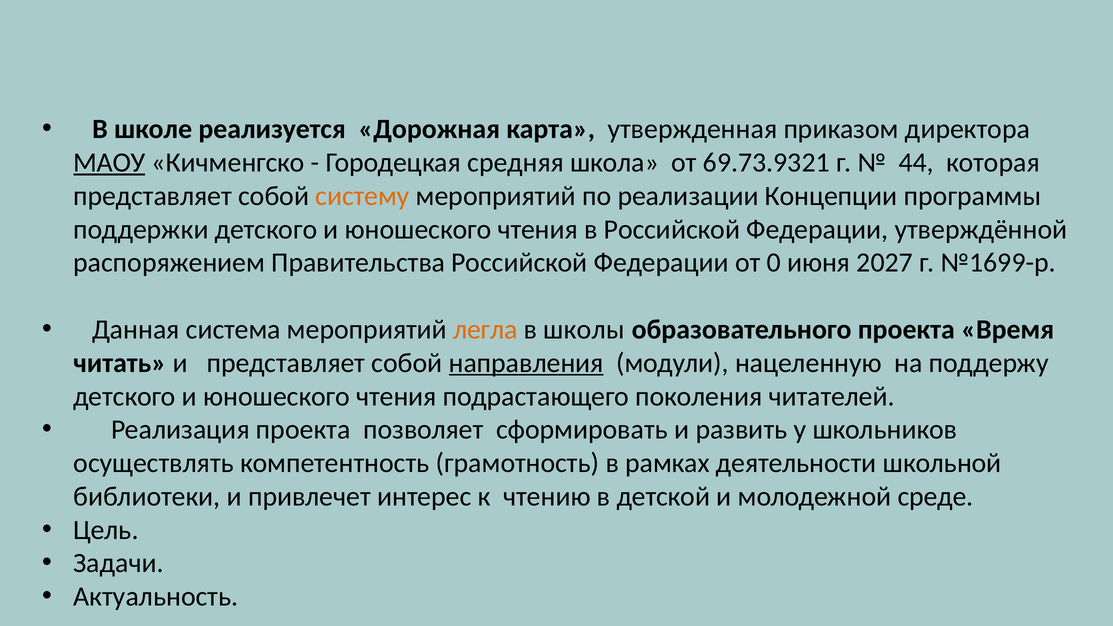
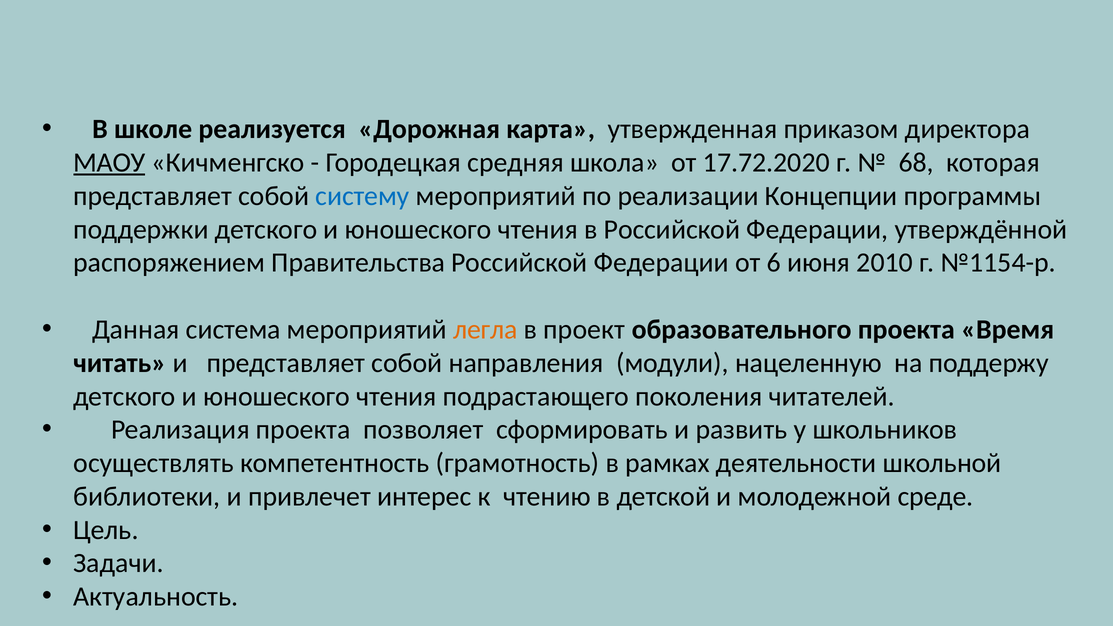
69.73.9321: 69.73.9321 -> 17.72.2020
44: 44 -> 68
систему colour: orange -> blue
0: 0 -> 6
2027: 2027 -> 2010
№1699-р: №1699-р -> №1154-р
школы: школы -> проект
направления underline: present -> none
